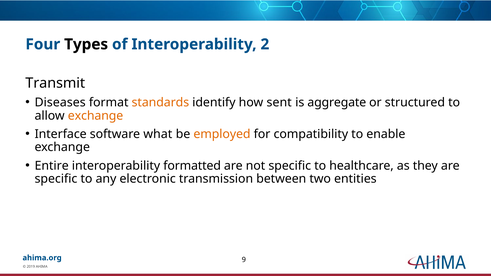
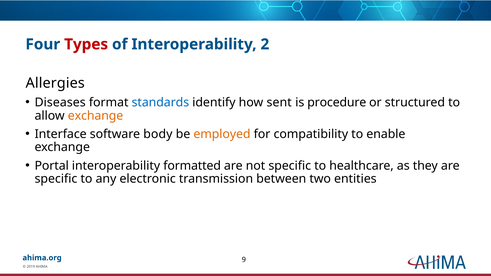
Types colour: black -> red
Transmit: Transmit -> Allergies
standards colour: orange -> blue
aggregate: aggregate -> procedure
what: what -> body
Entire: Entire -> Portal
